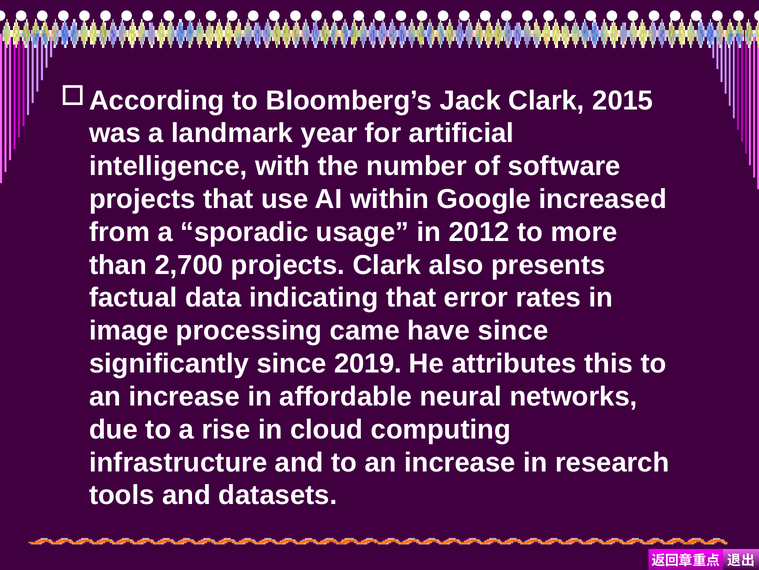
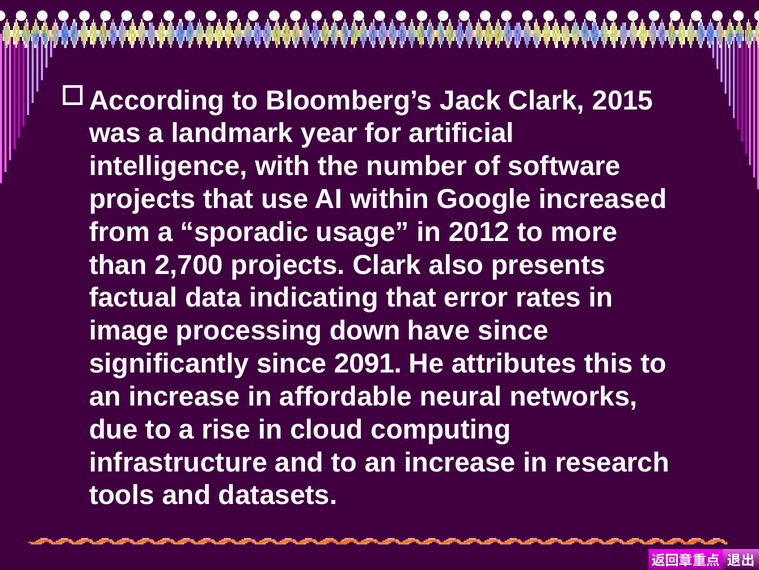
came: came -> down
2019: 2019 -> 2091
